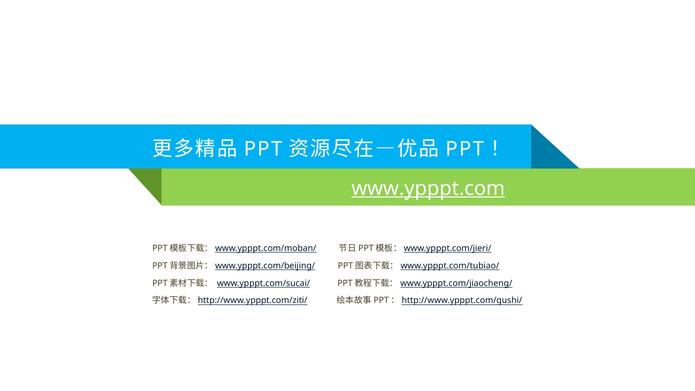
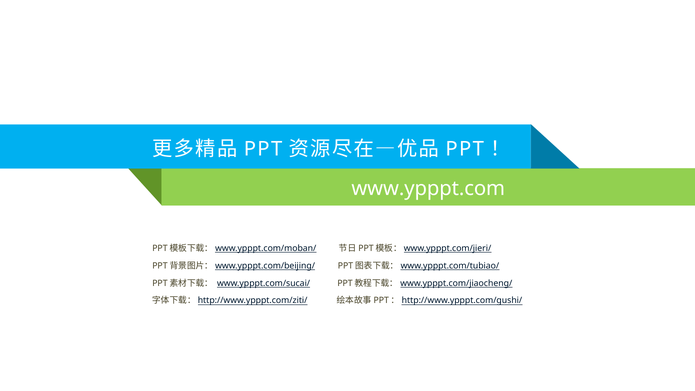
www.ypppt.com underline: present -> none
